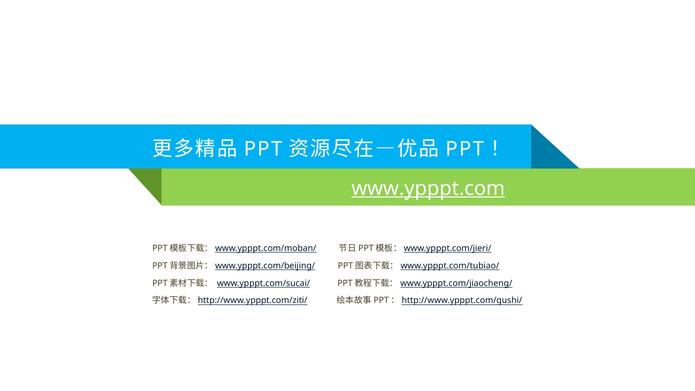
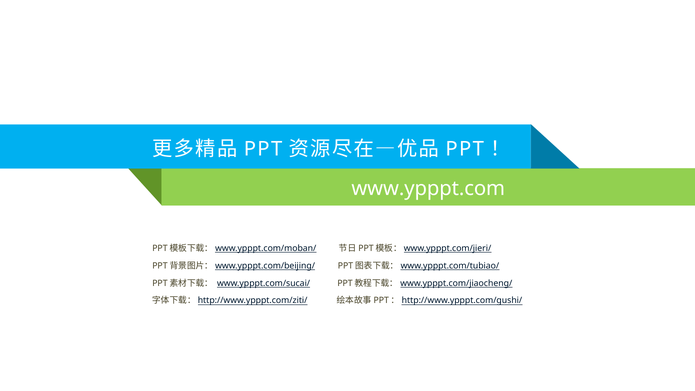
www.ypppt.com underline: present -> none
